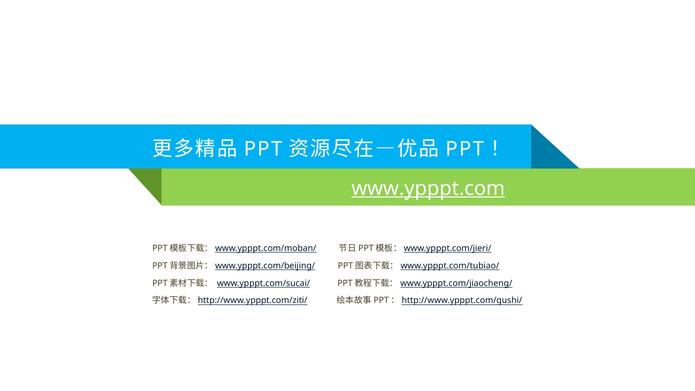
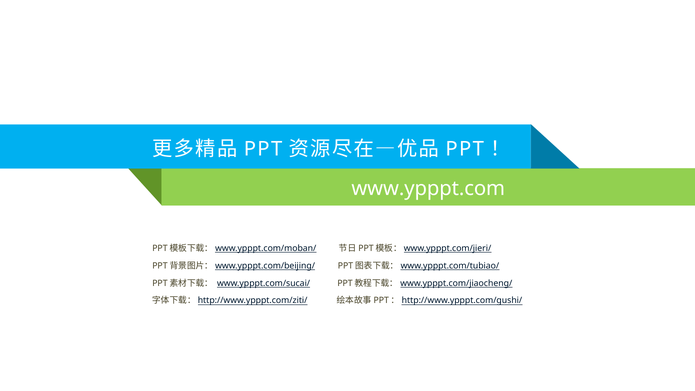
www.ypppt.com underline: present -> none
